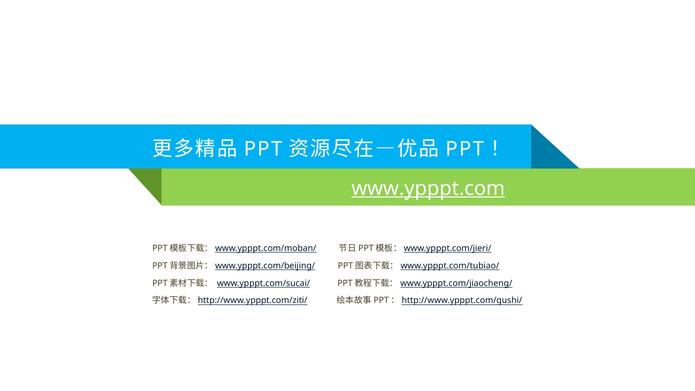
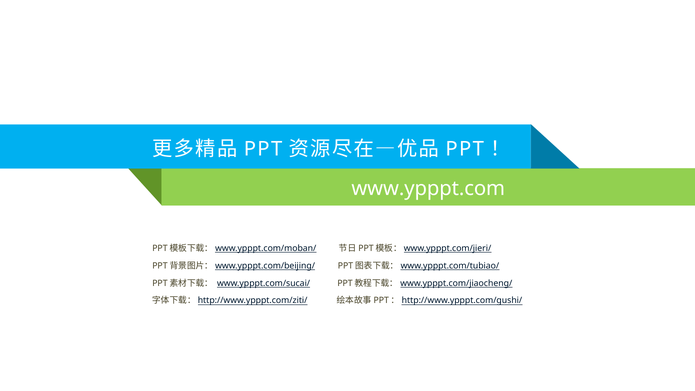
www.ypppt.com underline: present -> none
